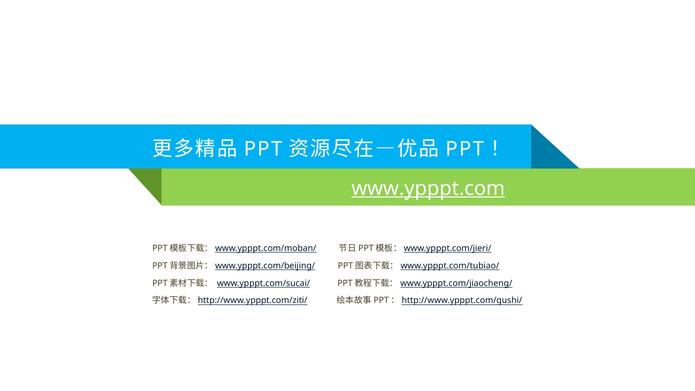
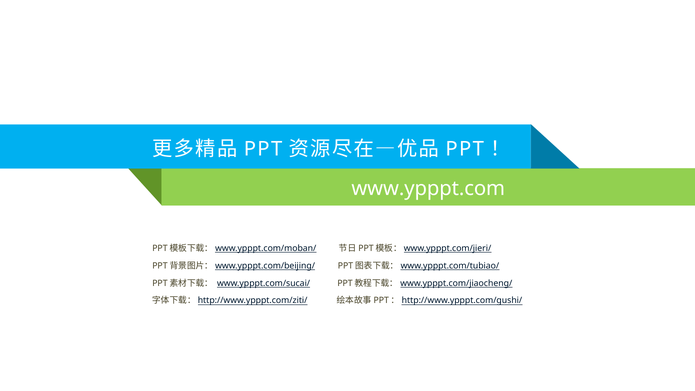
www.ypppt.com underline: present -> none
